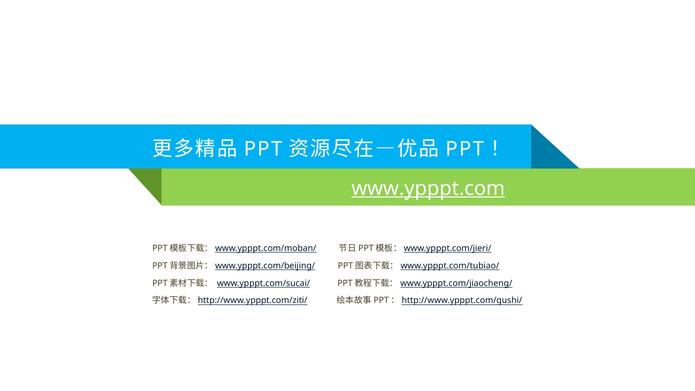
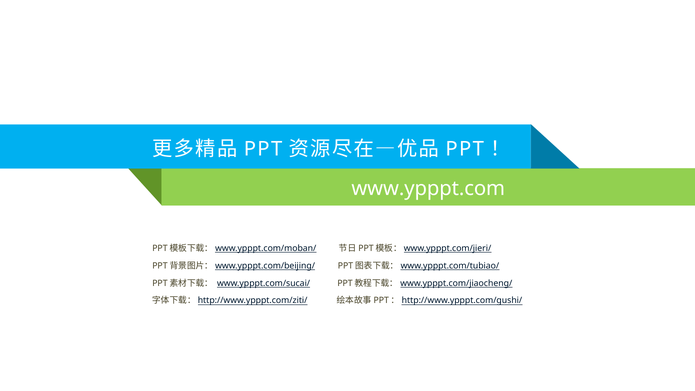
www.ypppt.com underline: present -> none
